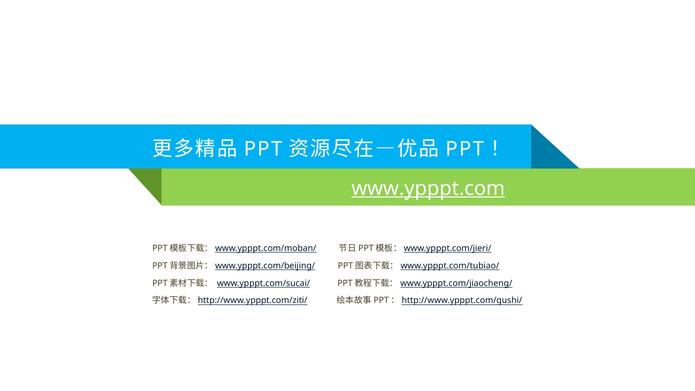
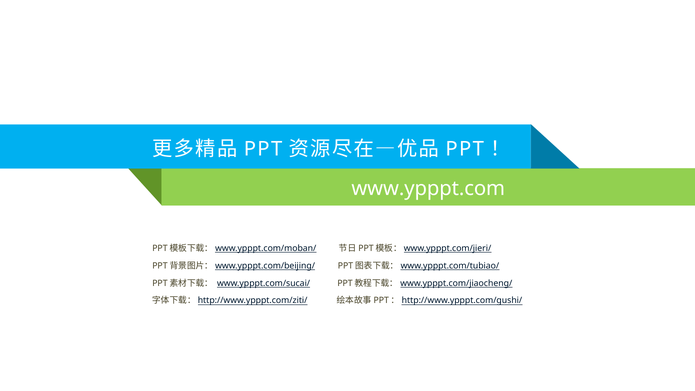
www.ypppt.com underline: present -> none
